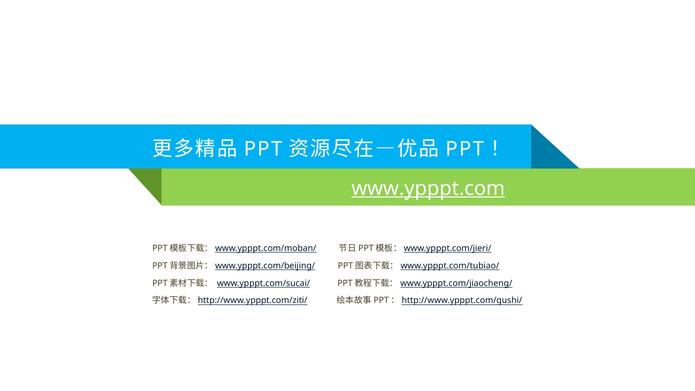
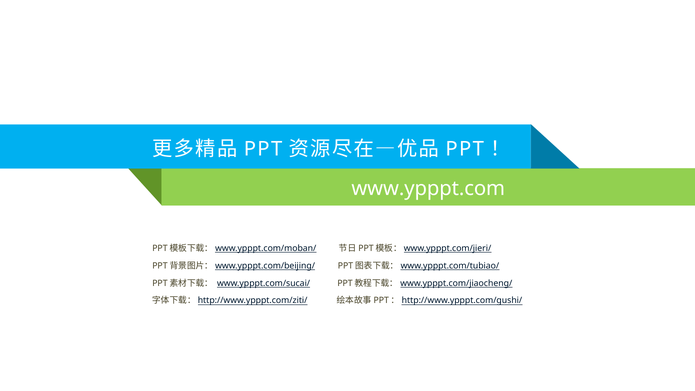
www.ypppt.com underline: present -> none
